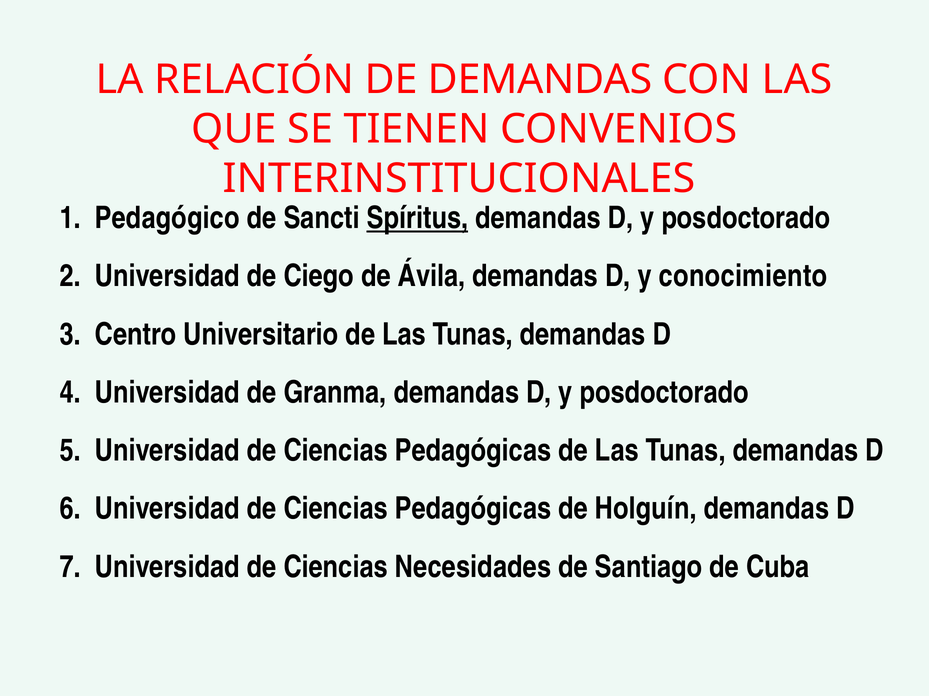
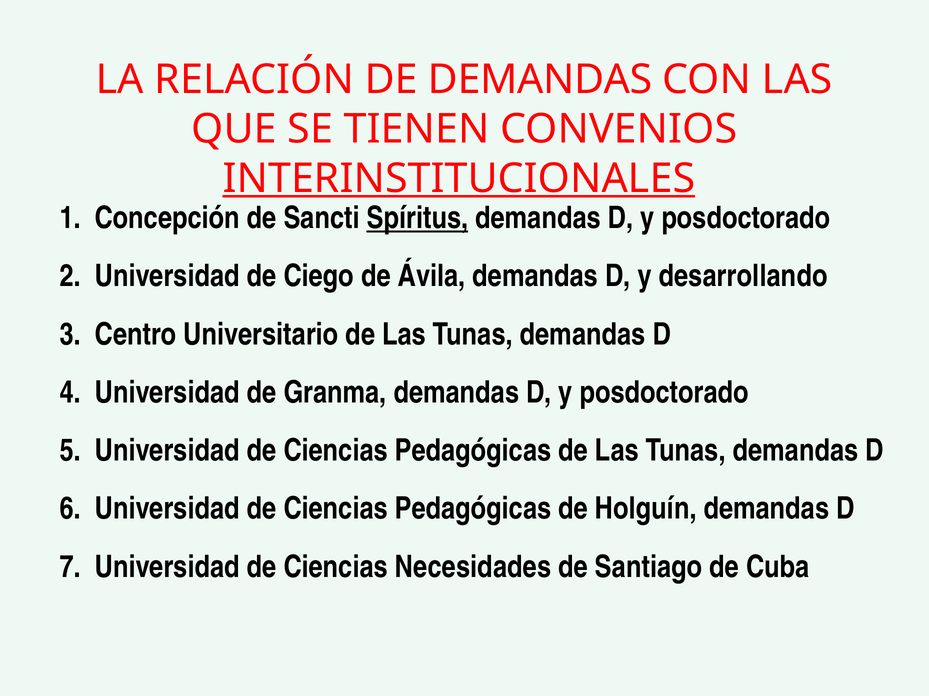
INTERINSTITUCIONALES underline: none -> present
Pedagógico: Pedagógico -> Concepción
conocimiento: conocimiento -> desarrollando
